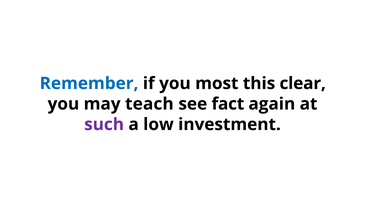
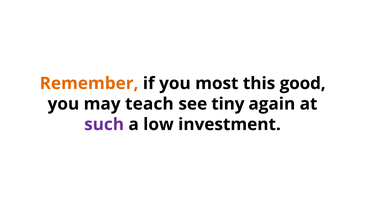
Remember colour: blue -> orange
clear: clear -> good
fact: fact -> tiny
